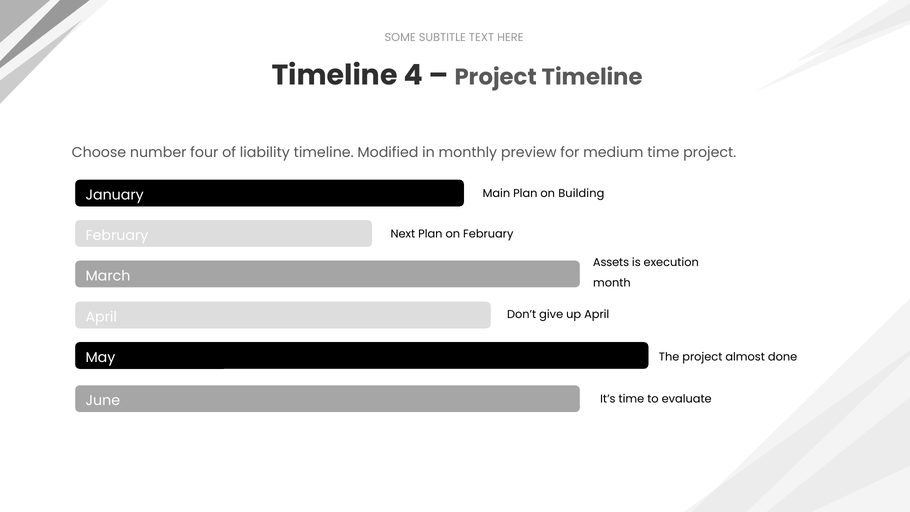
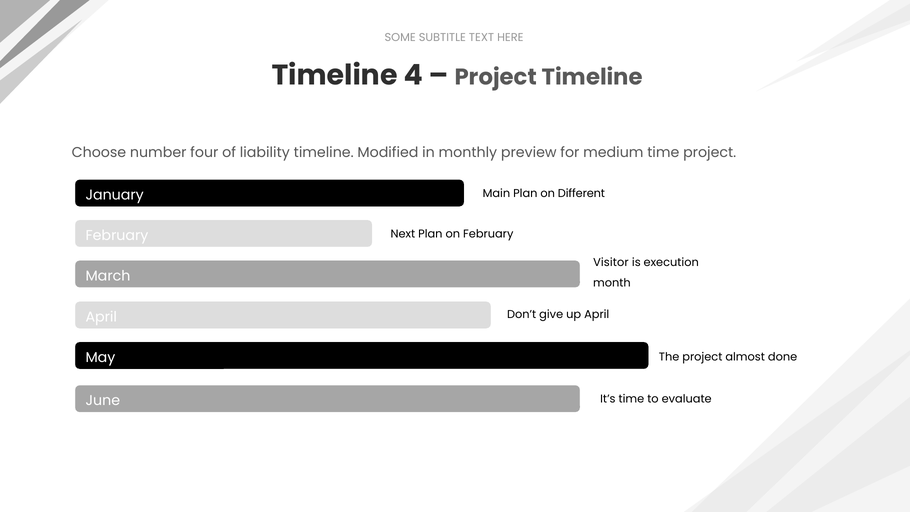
Building: Building -> Different
Assets: Assets -> Visitor
